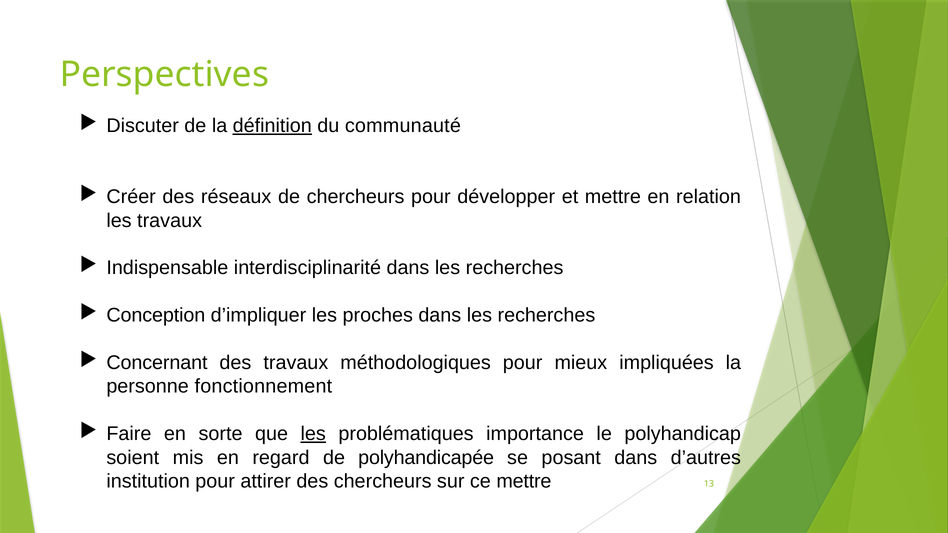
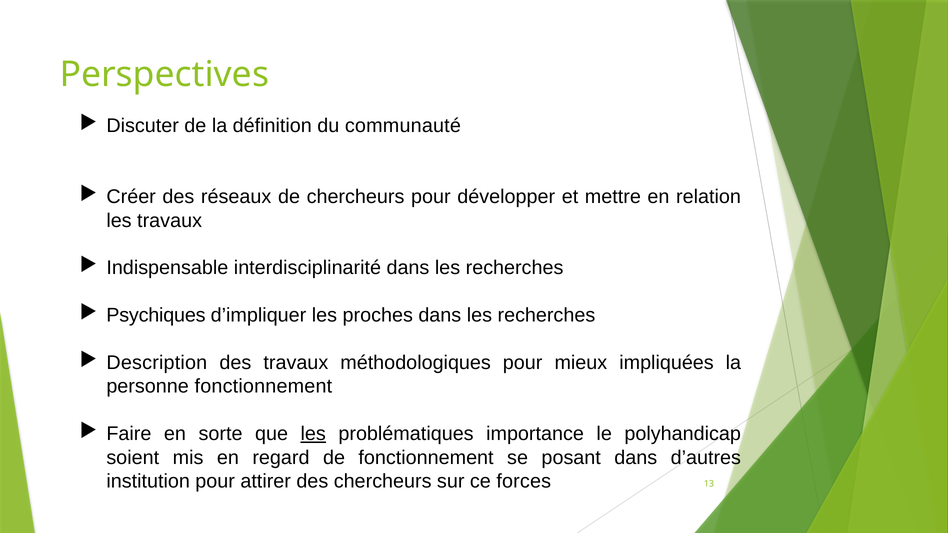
définition underline: present -> none
Conception: Conception -> Psychiques
Concernant: Concernant -> Description
de polyhandicapée: polyhandicapée -> fonctionnement
ce mettre: mettre -> forces
